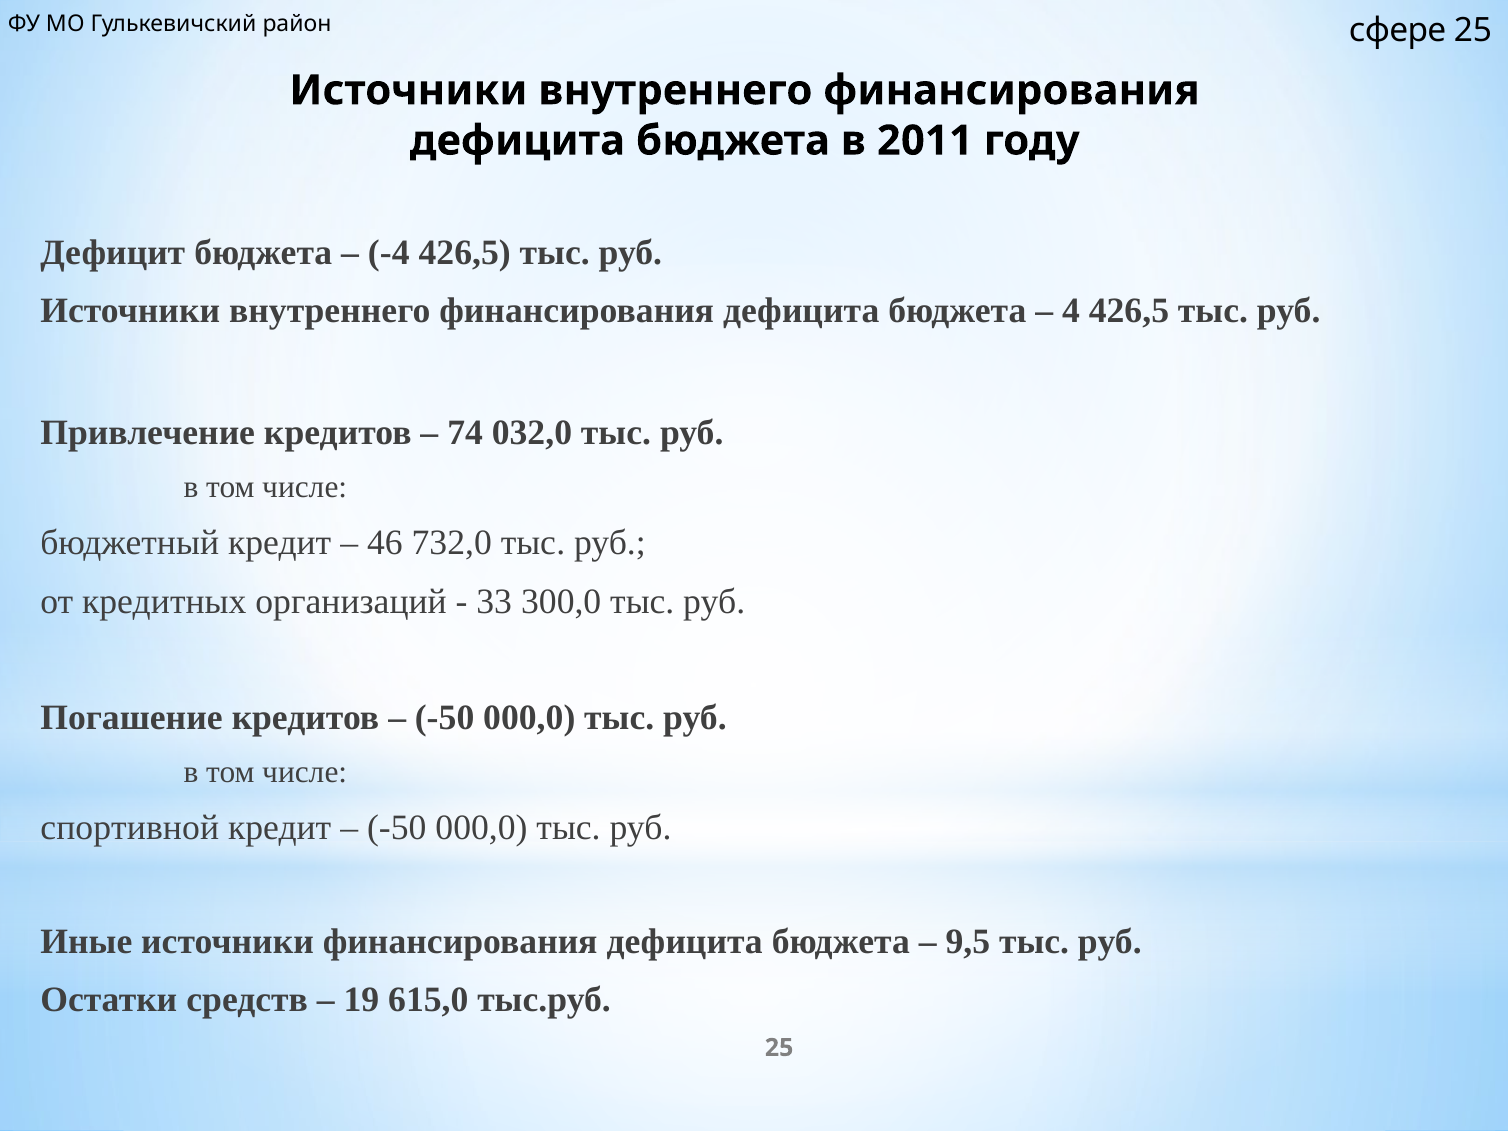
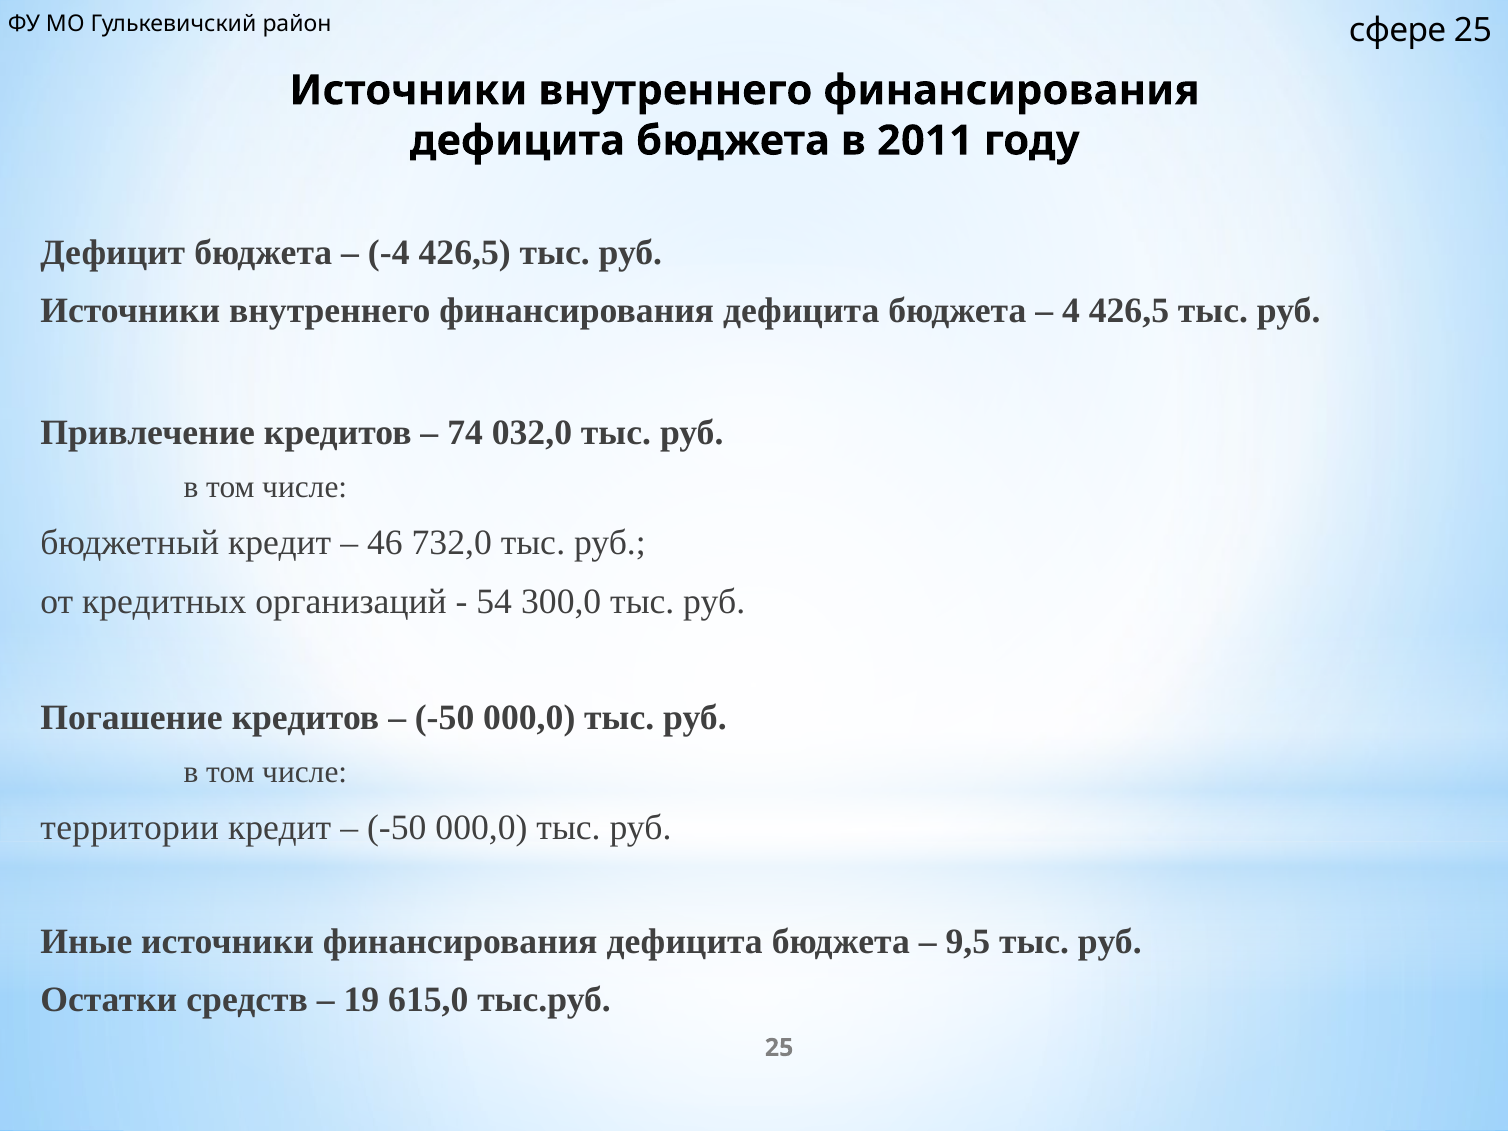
33: 33 -> 54
спортивной: спортивной -> территории
